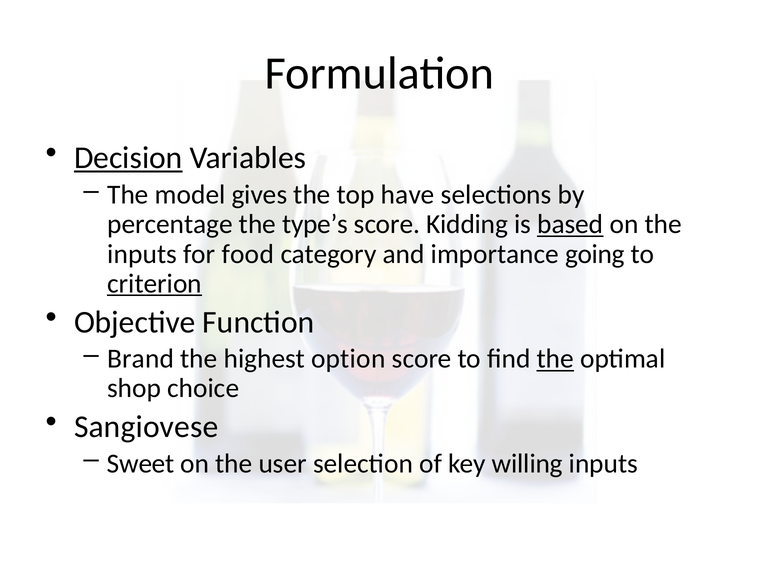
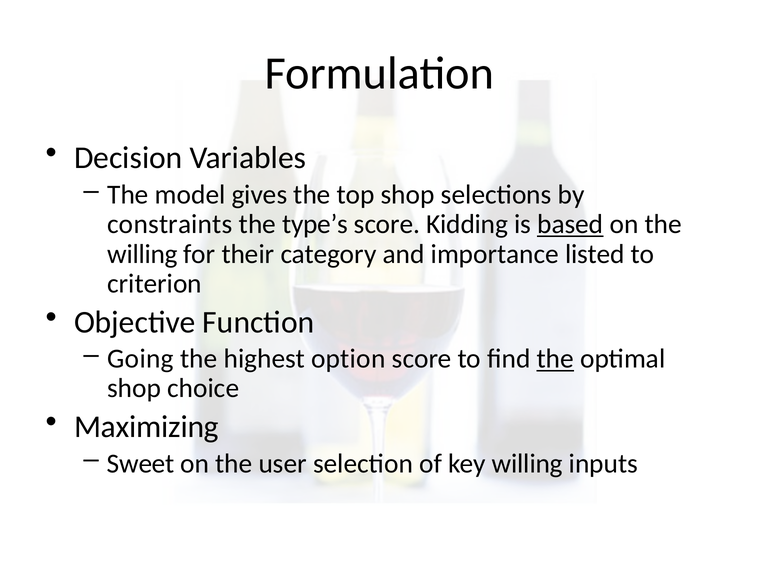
Decision underline: present -> none
top have: have -> shop
percentage: percentage -> constraints
inputs at (142, 254): inputs -> willing
food: food -> their
going: going -> listed
criterion underline: present -> none
Brand: Brand -> Going
Sangiovese: Sangiovese -> Maximizing
